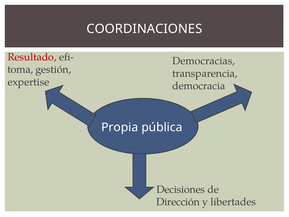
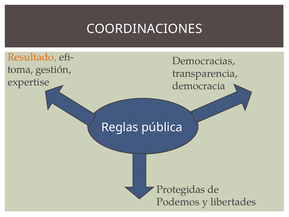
Resultado colour: red -> orange
Propia: Propia -> Reglas
Decisiones: Decisiones -> Protegidas
Dirección: Dirección -> Podemos
